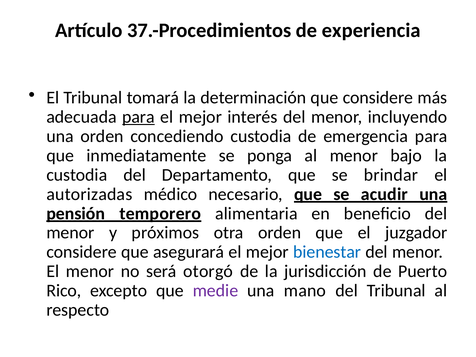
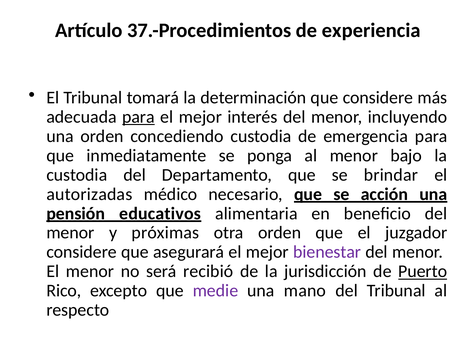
acudir: acudir -> acción
temporero: temporero -> educativos
próximos: próximos -> próximas
bienestar colour: blue -> purple
otorgó: otorgó -> recibió
Puerto underline: none -> present
